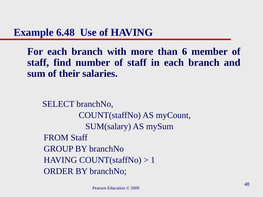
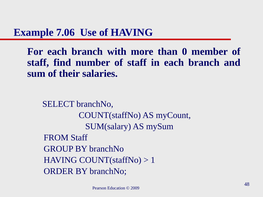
6.48: 6.48 -> 7.06
6: 6 -> 0
